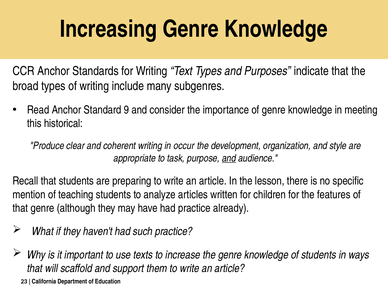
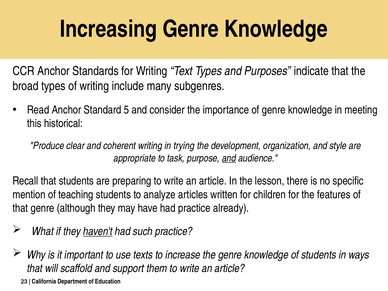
9: 9 -> 5
occur: occur -> trying
haven't underline: none -> present
